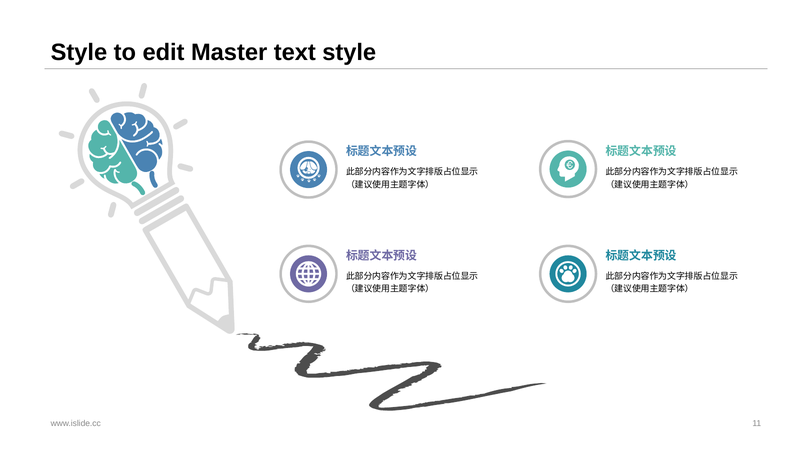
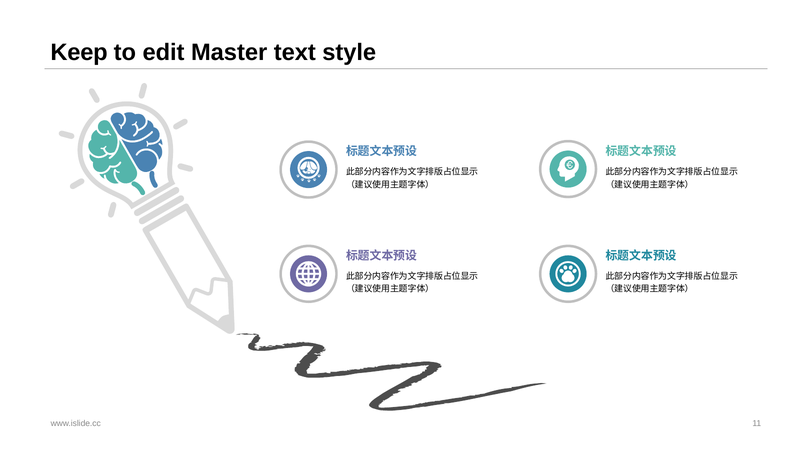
Style at (79, 53): Style -> Keep
